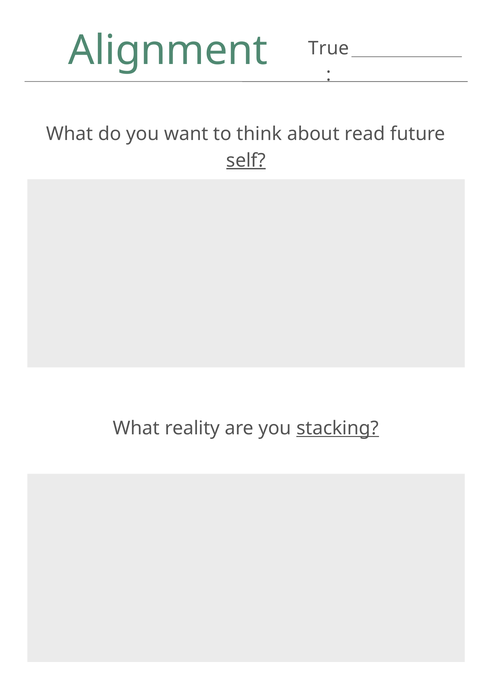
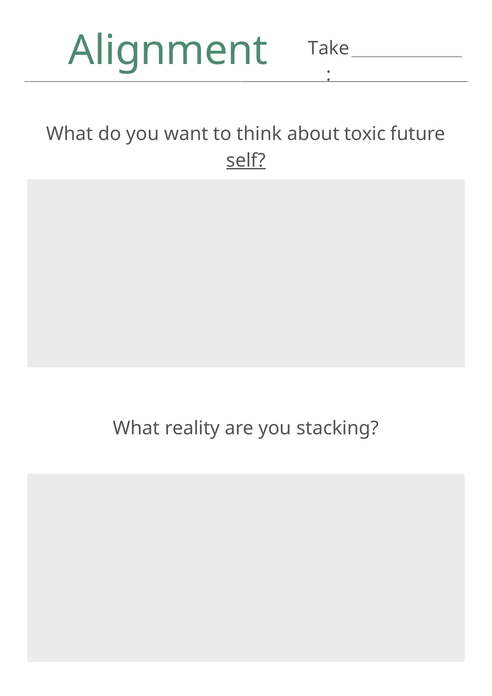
True: True -> Take
read: read -> toxic
stacking underline: present -> none
